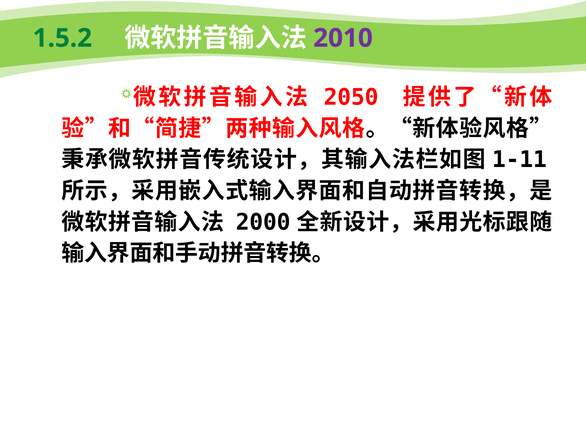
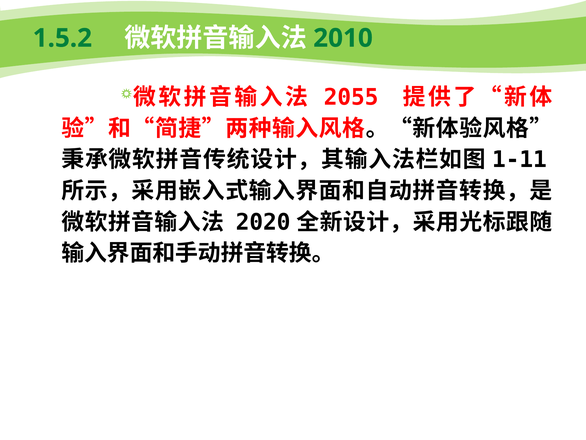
2010 colour: purple -> green
2050: 2050 -> 2055
2000: 2000 -> 2020
